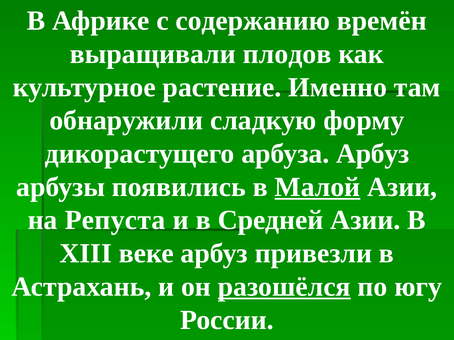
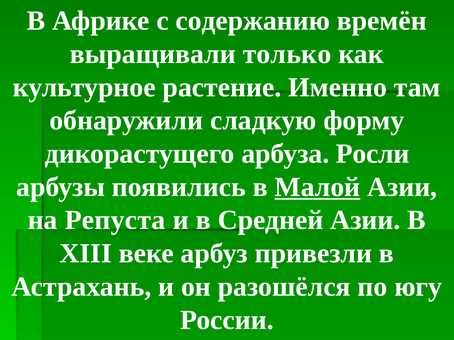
плодов: плодов -> только
арбуза Арбуз: Арбуз -> Росли
разошёлся underline: present -> none
